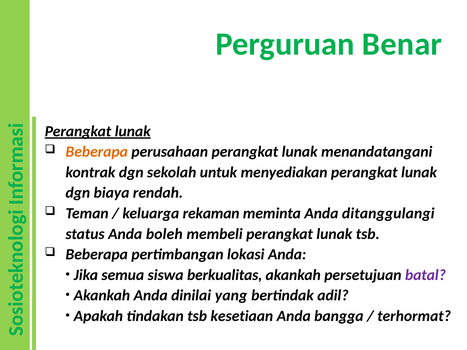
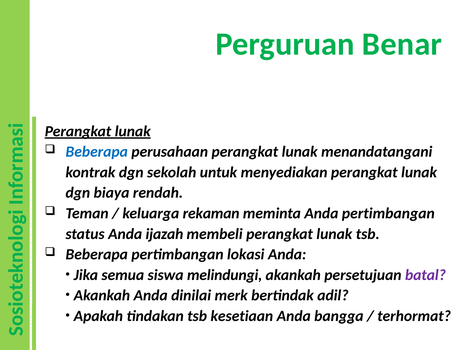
Beberapa at (97, 152) colour: orange -> blue
Anda ditanggulangi: ditanggulangi -> pertimbangan
boleh: boleh -> ijazah
berkualitas: berkualitas -> melindungi
yang: yang -> merk
